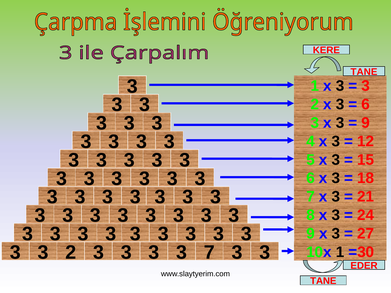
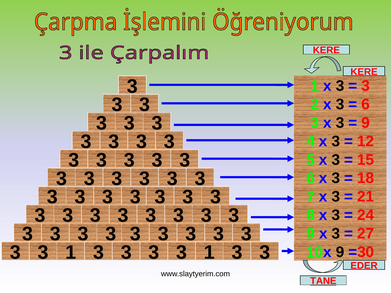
TANE at (364, 72): TANE -> KERE
2 at (71, 253): 2 -> 1
7 at (209, 253): 7 -> 1
10x 1: 1 -> 9
TANE at (323, 281) underline: none -> present
